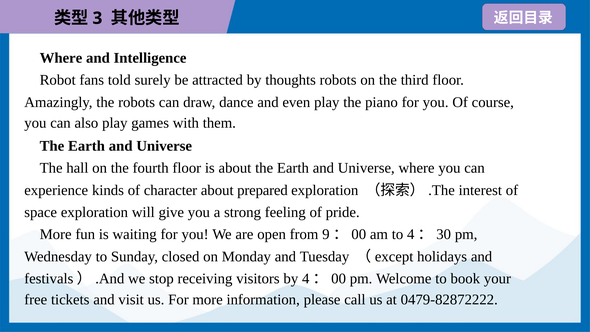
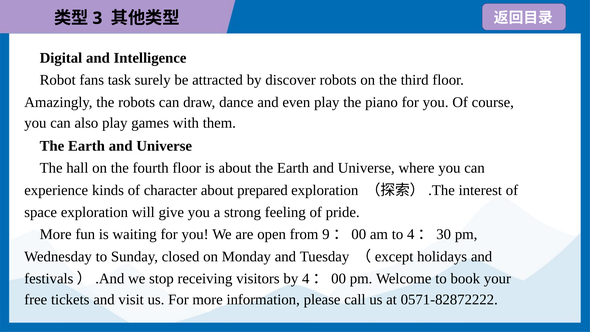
Where at (61, 58): Where -> Digital
told: told -> task
thoughts: thoughts -> discover
0479-82872222: 0479-82872222 -> 0571-82872222
